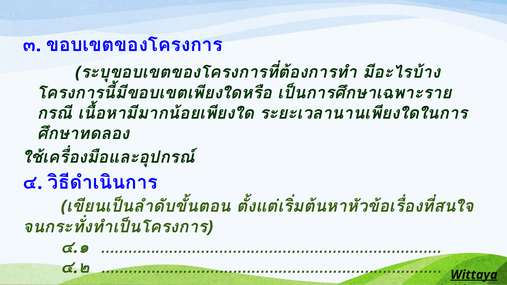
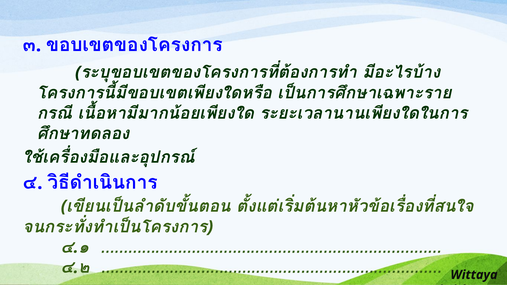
Wittaya underline: present -> none
